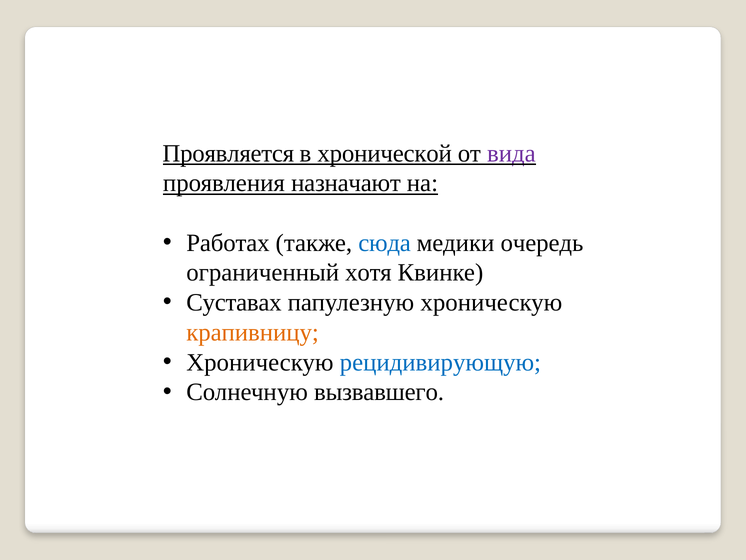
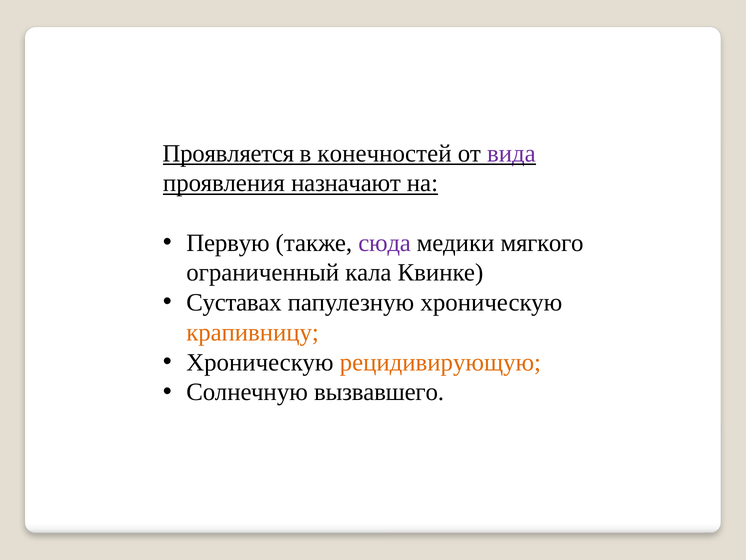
хронической: хронической -> конечностей
Работах: Работах -> Первую
сюда colour: blue -> purple
очередь: очередь -> мягкого
хотя: хотя -> кала
рецидивирующую colour: blue -> orange
